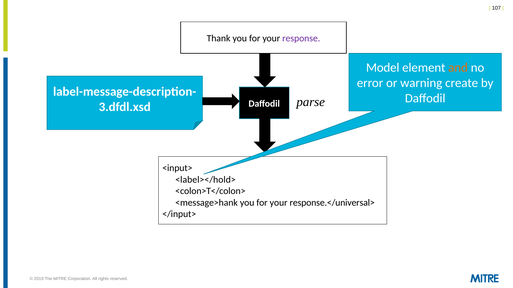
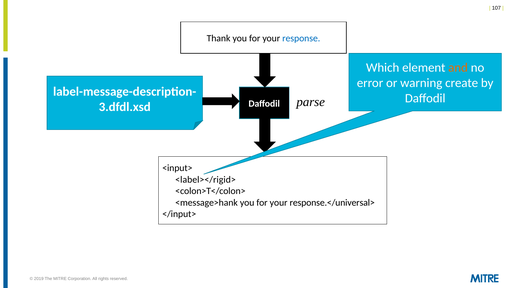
response colour: purple -> blue
Model: Model -> Which
<label></hold>: <label></hold> -> <label></rigid>
